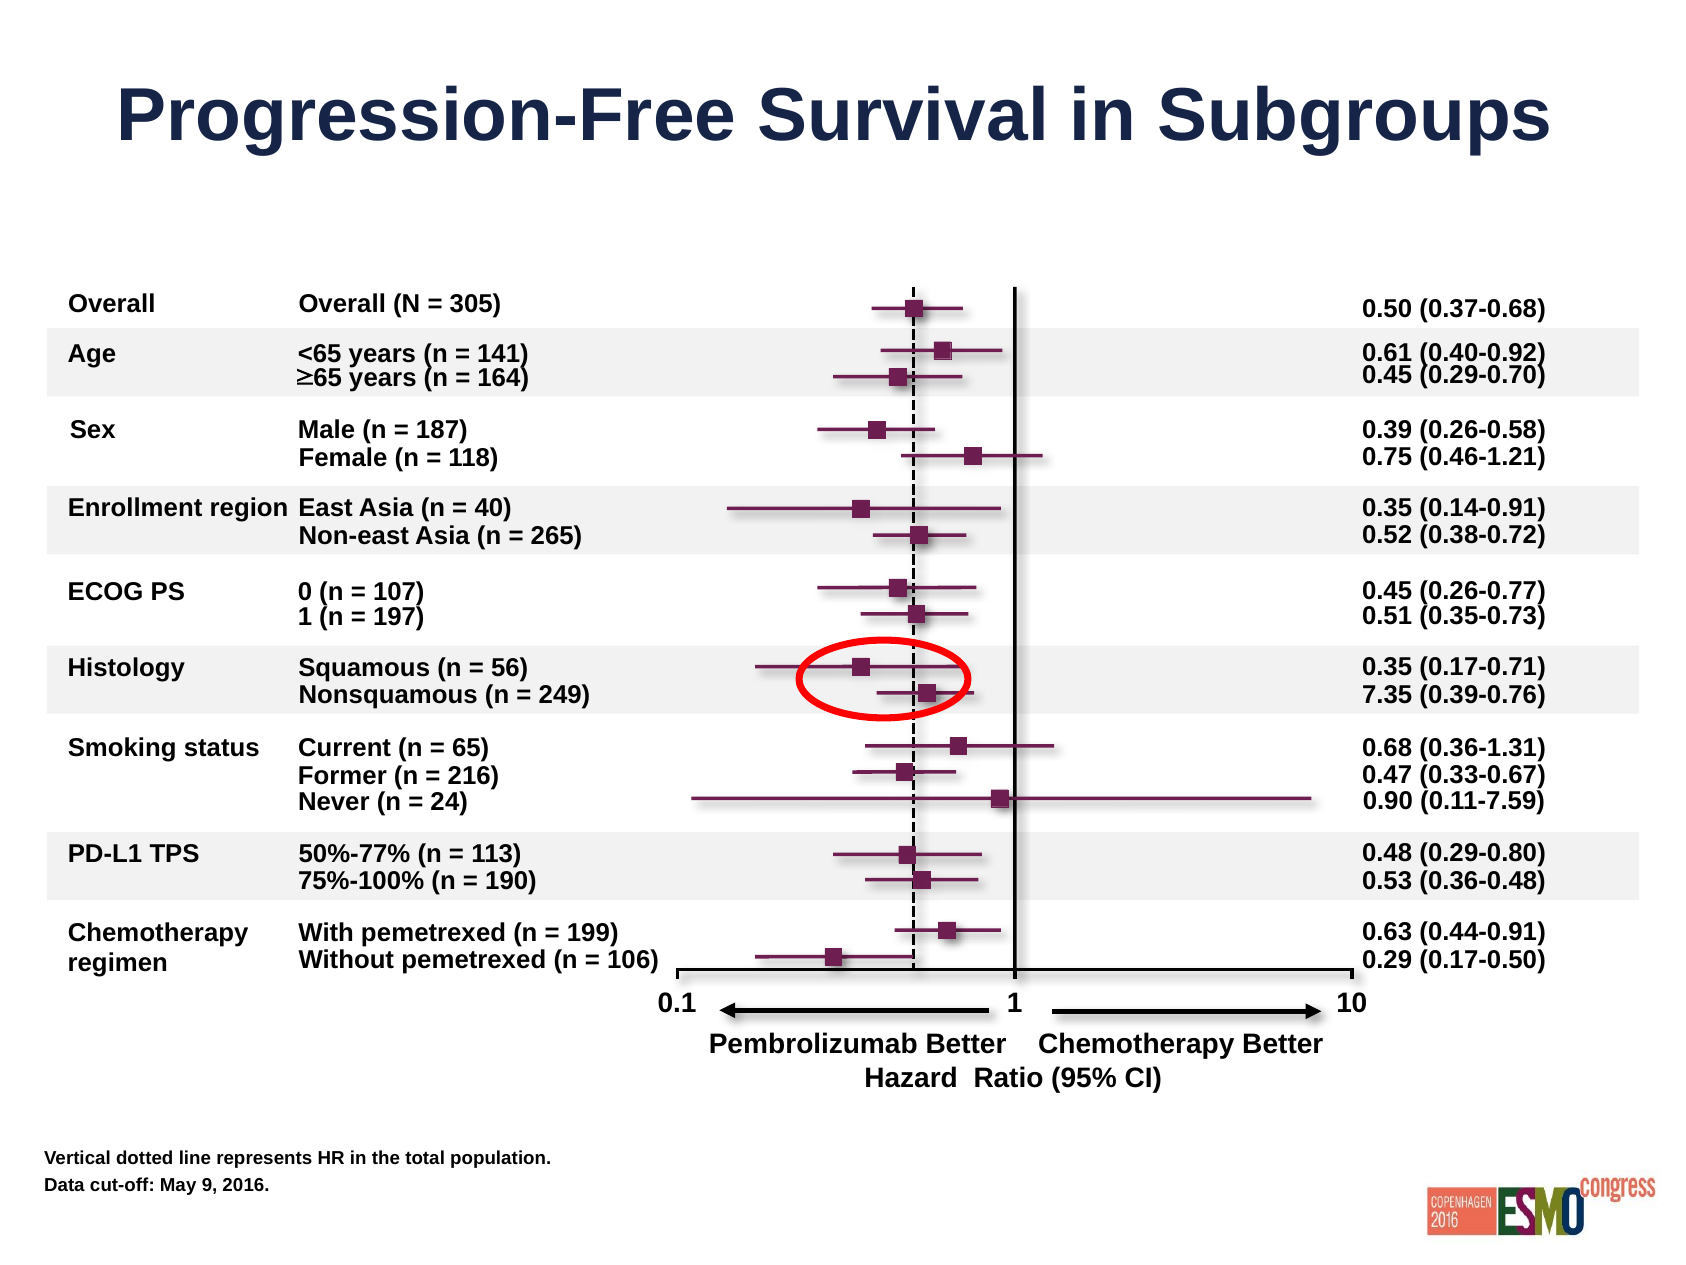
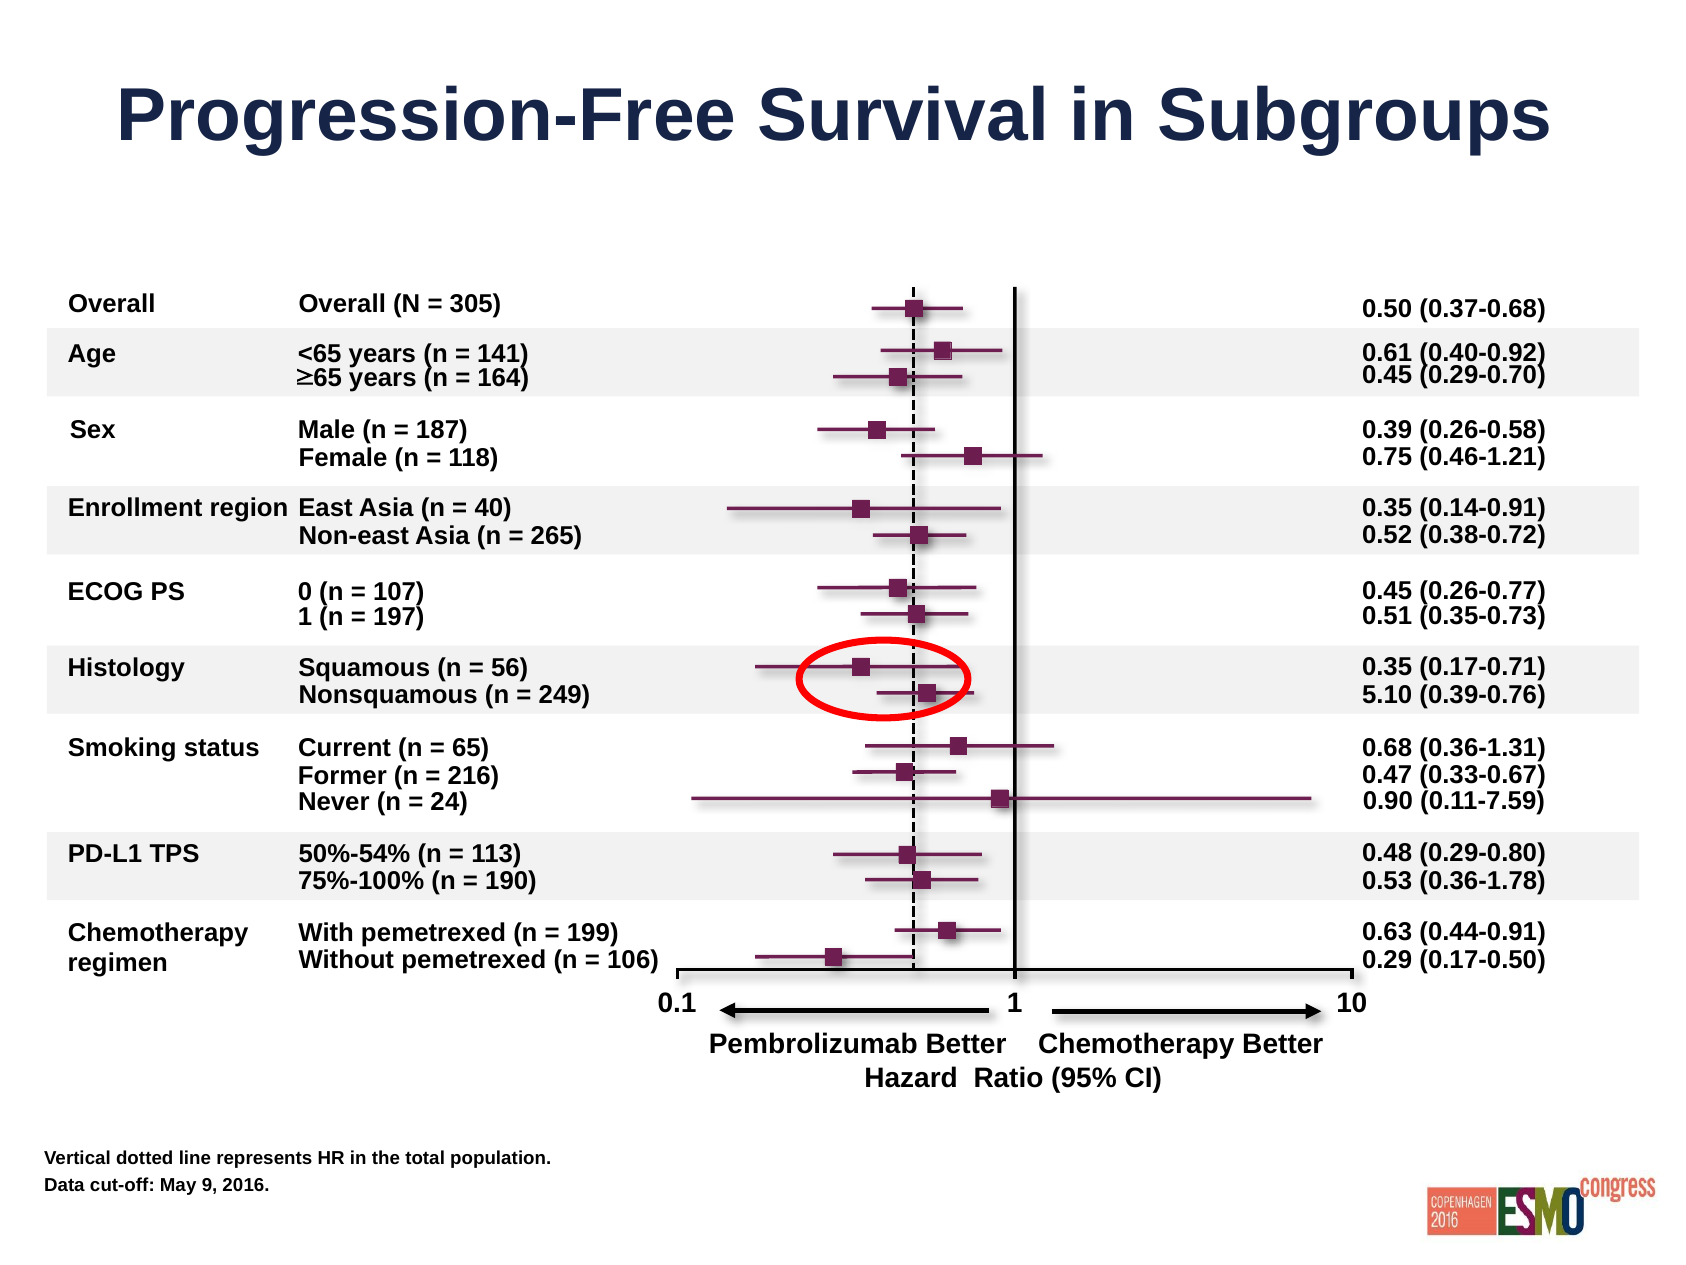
7.35: 7.35 -> 5.10
50%-77%: 50%-77% -> 50%-54%
0.36-0.48: 0.36-0.48 -> 0.36-1.78
